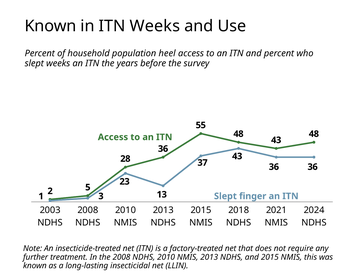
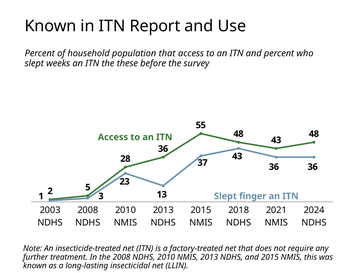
ITN Weeks: Weeks -> Report
population heel: heel -> that
years: years -> these
